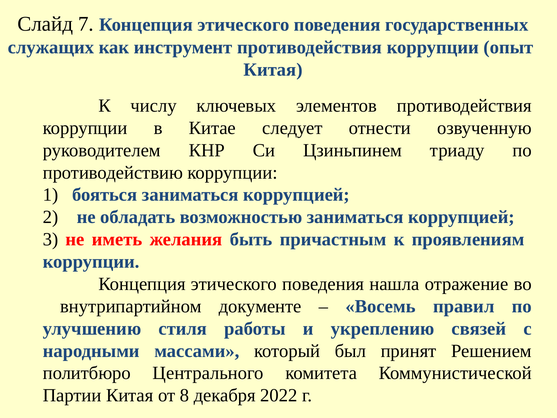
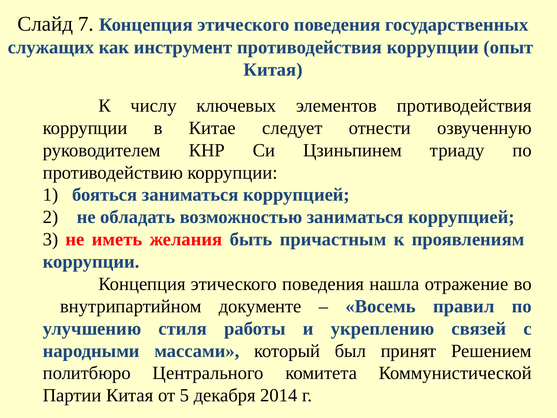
8: 8 -> 5
2022: 2022 -> 2014
